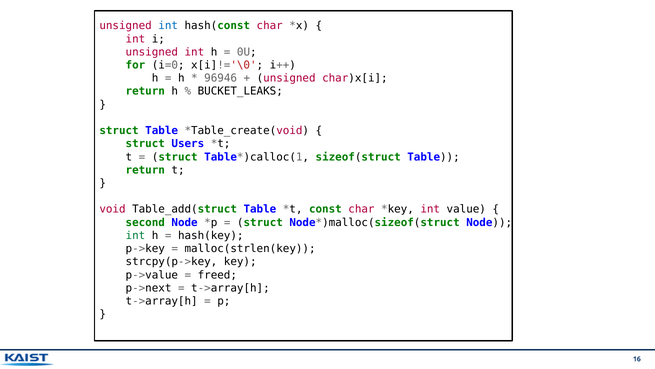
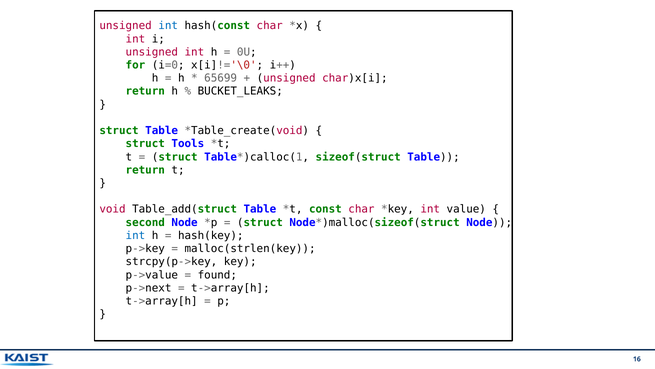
96946: 96946 -> 65699
Users: Users -> Tools
int at (135, 235) colour: green -> blue
freed: freed -> found
